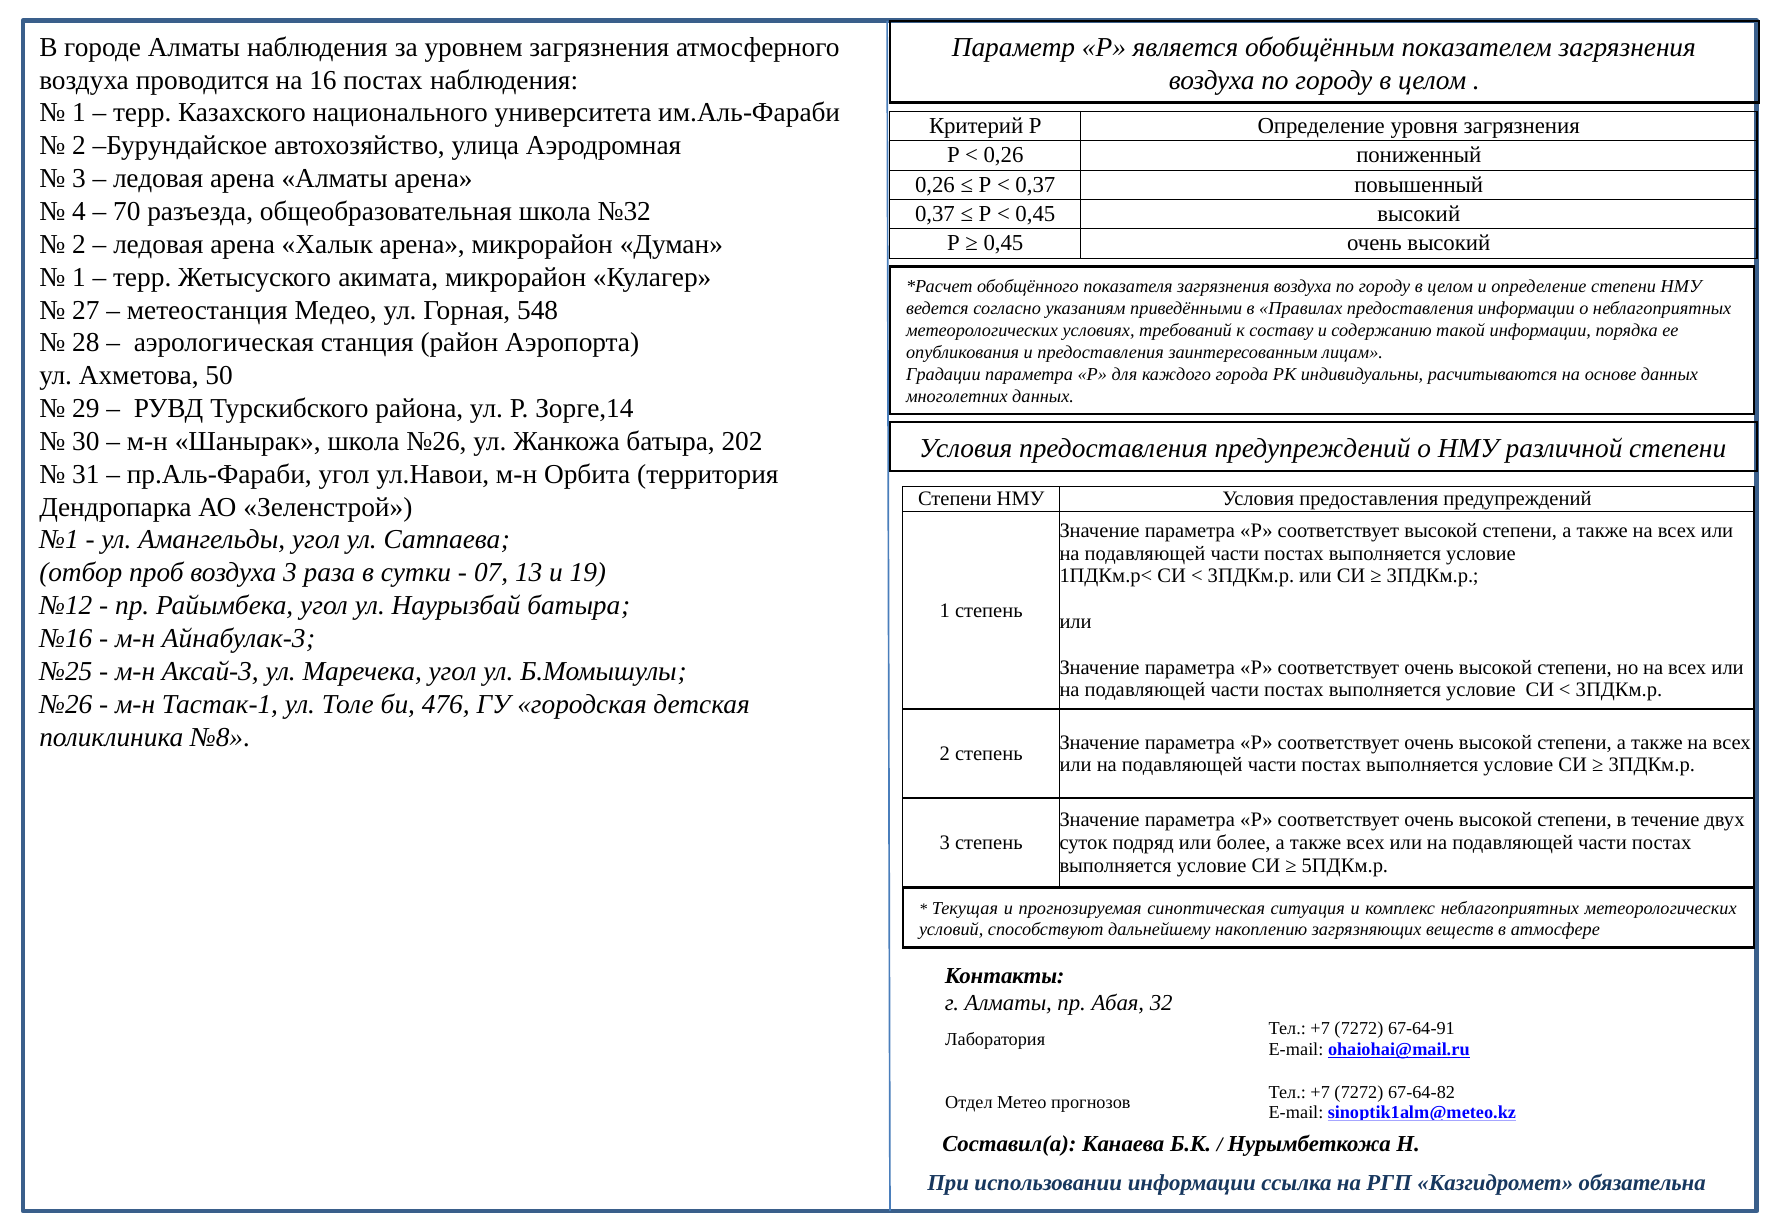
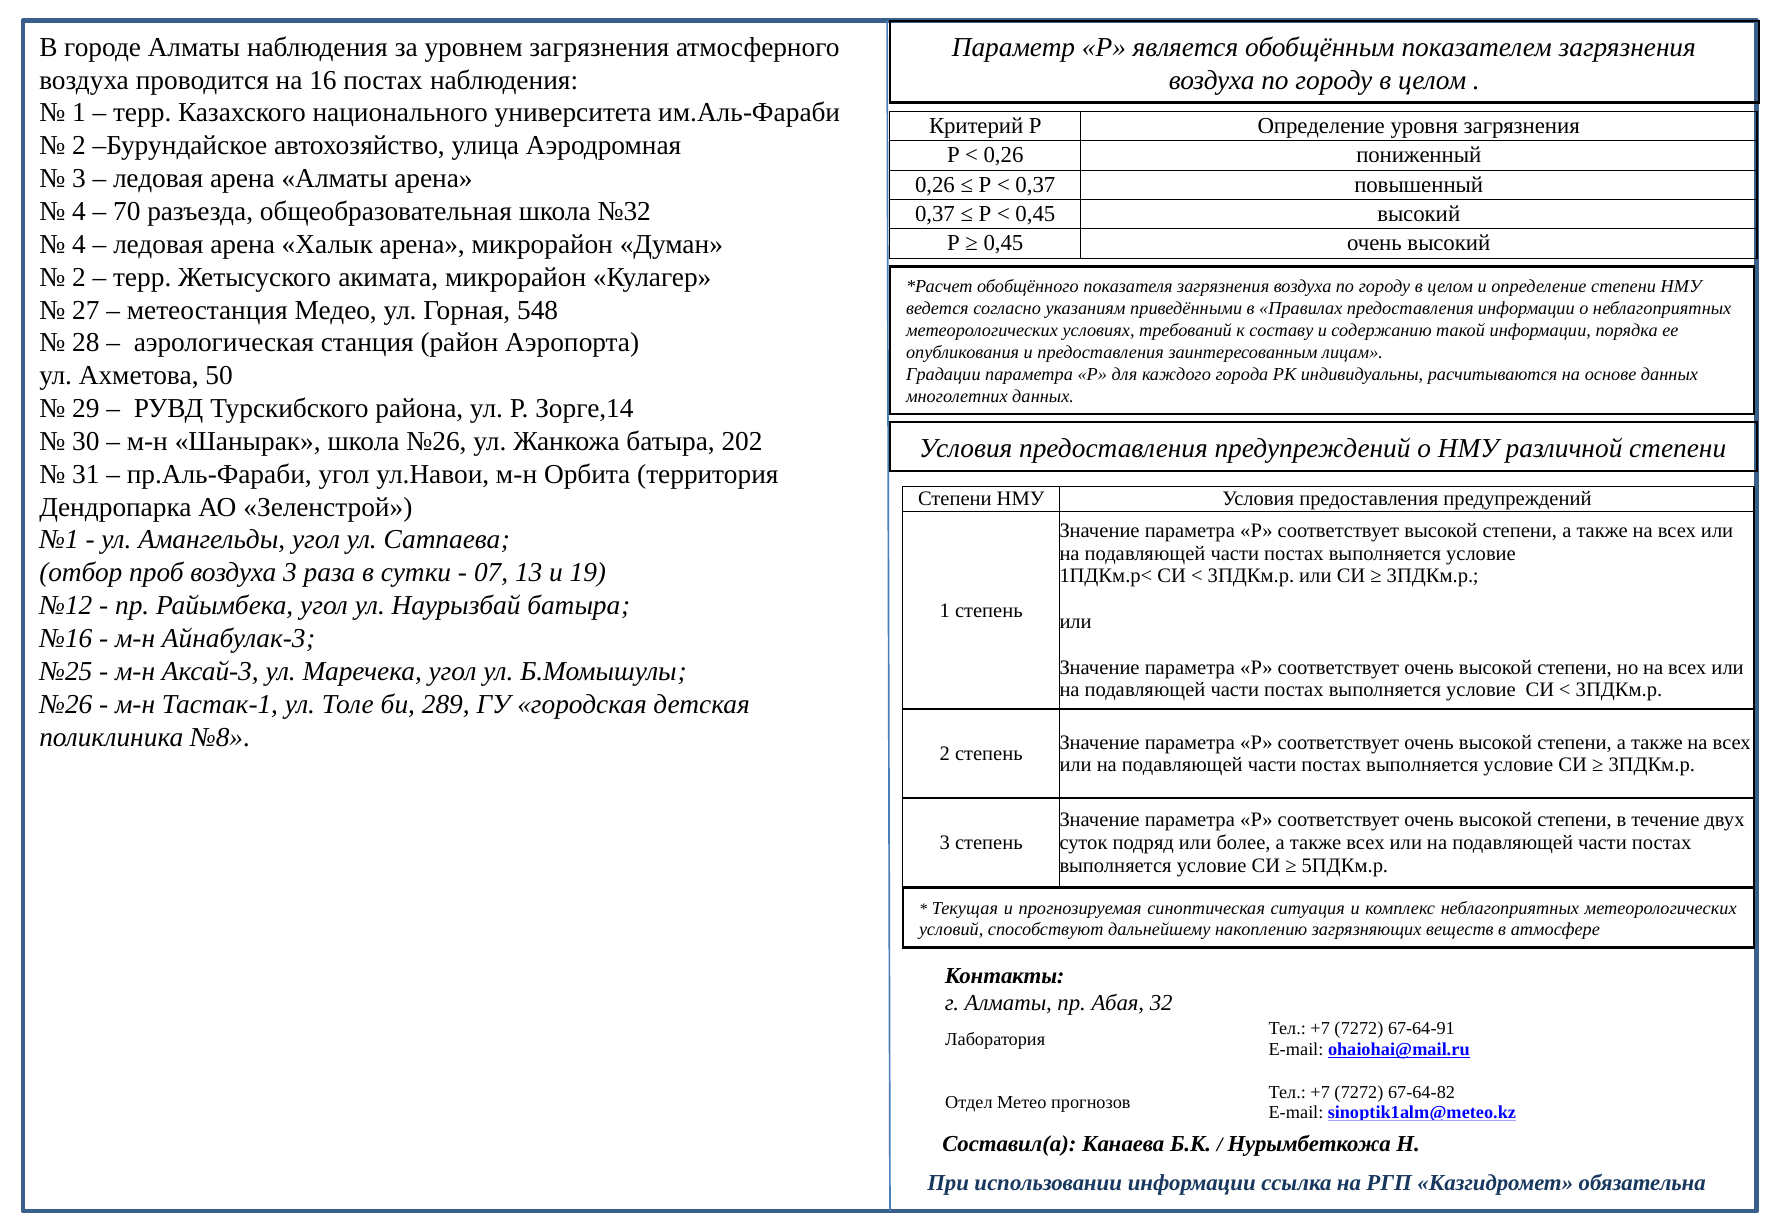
2 at (79, 244): 2 -> 4
1 at (79, 277): 1 -> 2
476: 476 -> 289
